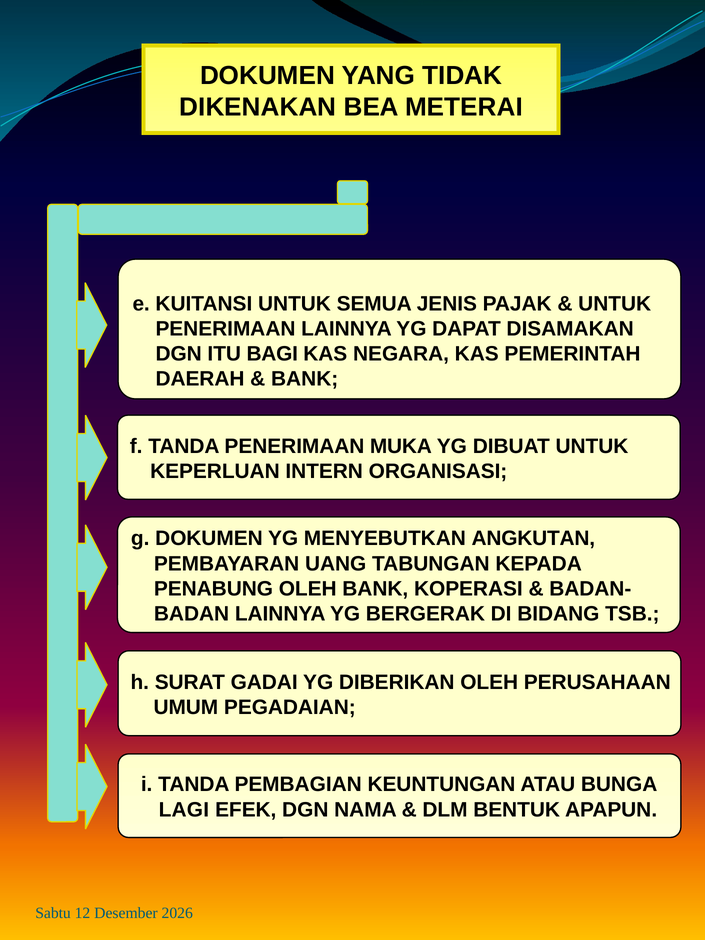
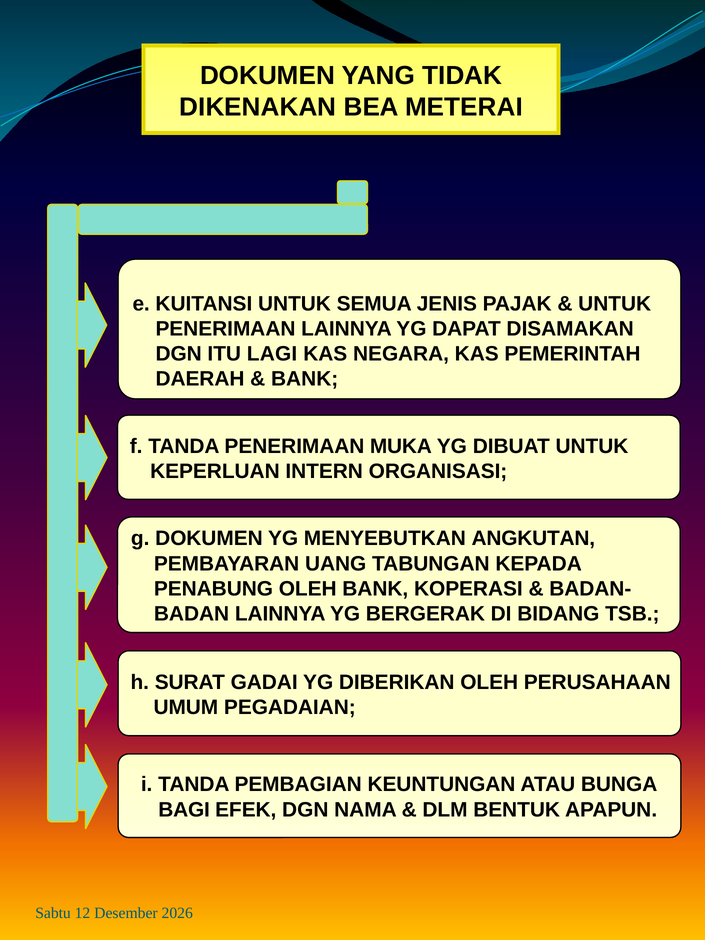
BAGI: BAGI -> LAGI
LAGI: LAGI -> BAGI
